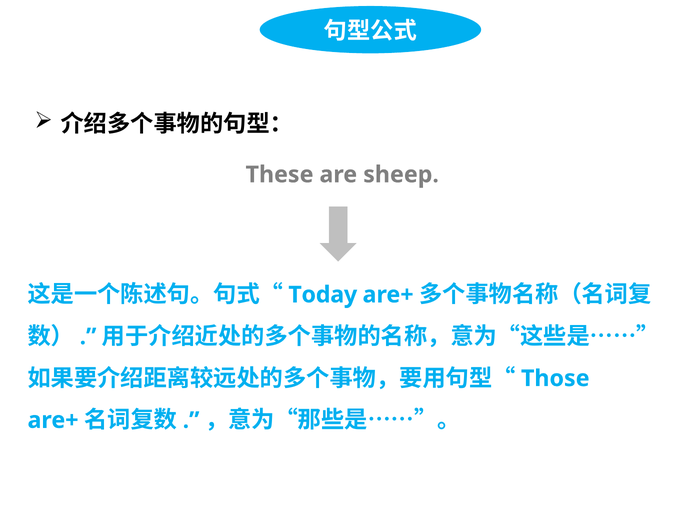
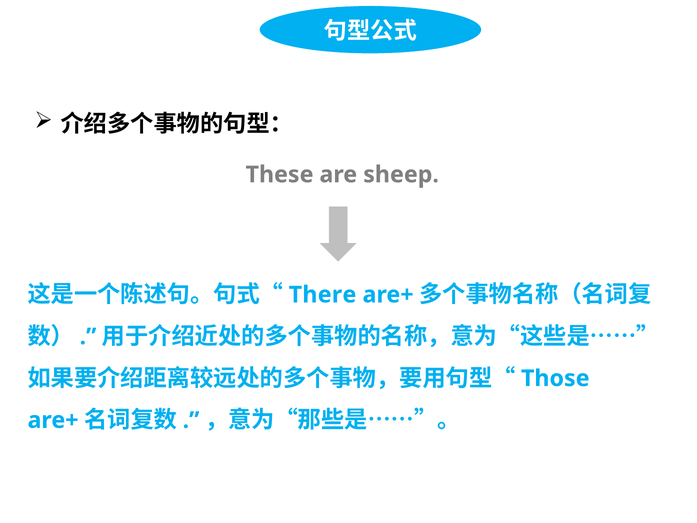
Today: Today -> There
